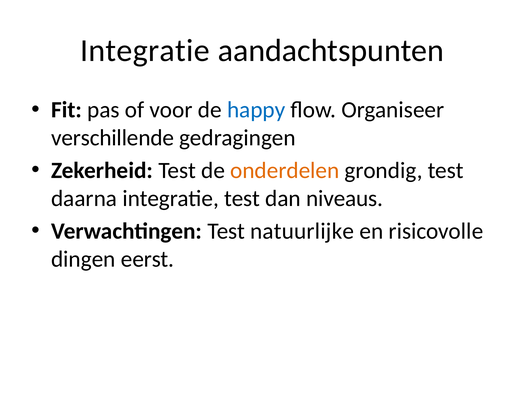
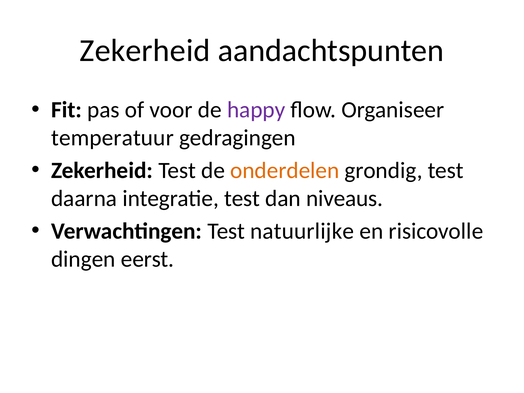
Integratie at (145, 51): Integratie -> Zekerheid
happy colour: blue -> purple
verschillende: verschillende -> temperatuur
